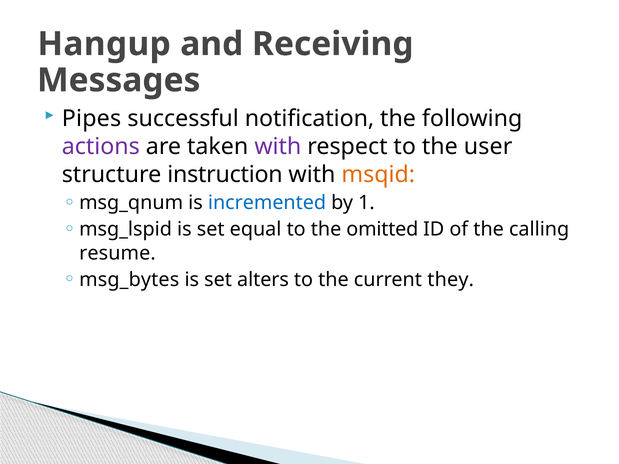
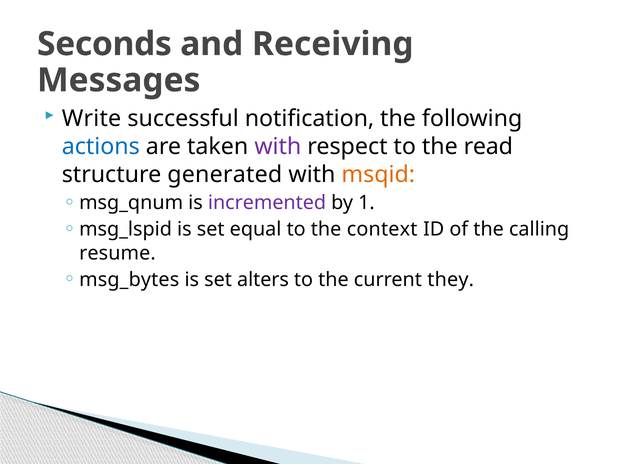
Hangup: Hangup -> Seconds
Pipes: Pipes -> Write
actions colour: purple -> blue
user: user -> read
instruction: instruction -> generated
incremented colour: blue -> purple
omitted: omitted -> context
